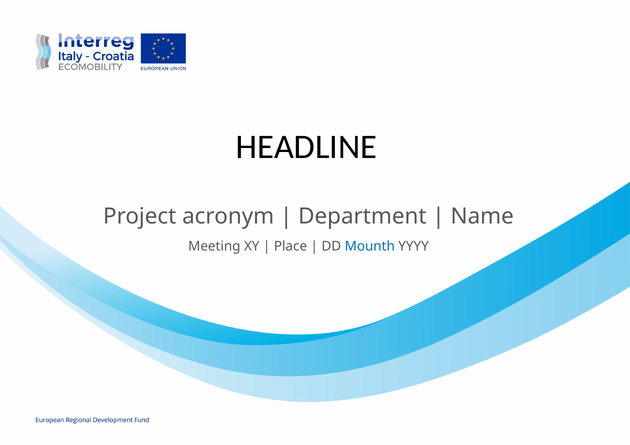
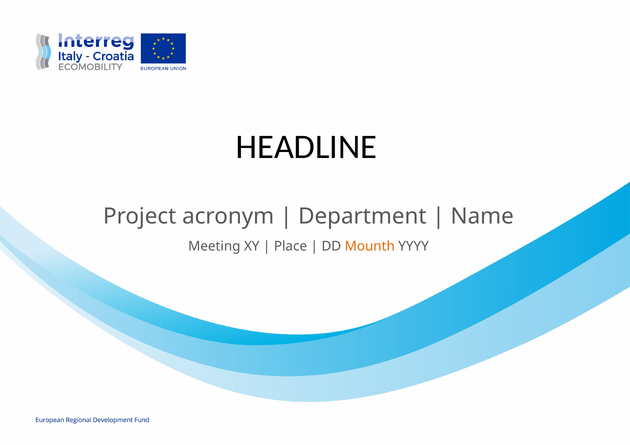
Mounth colour: blue -> orange
